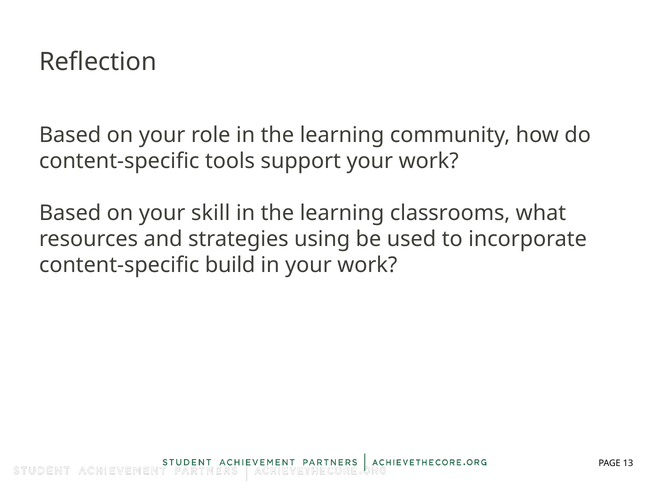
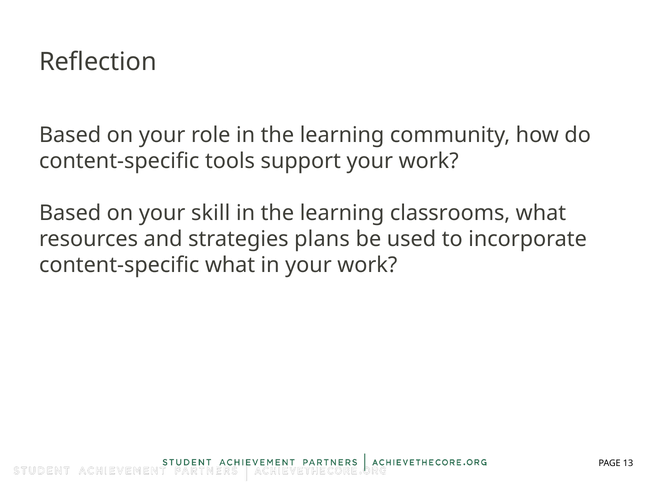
using: using -> plans
content-specific build: build -> what
